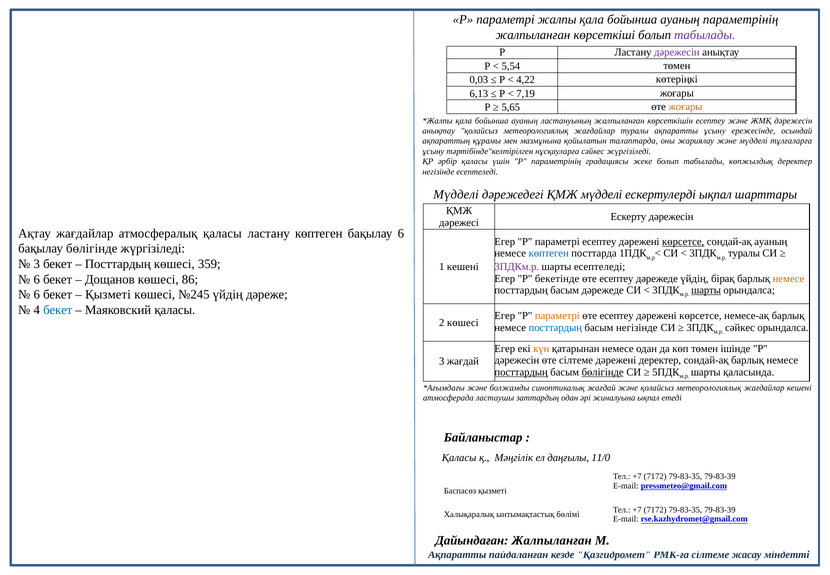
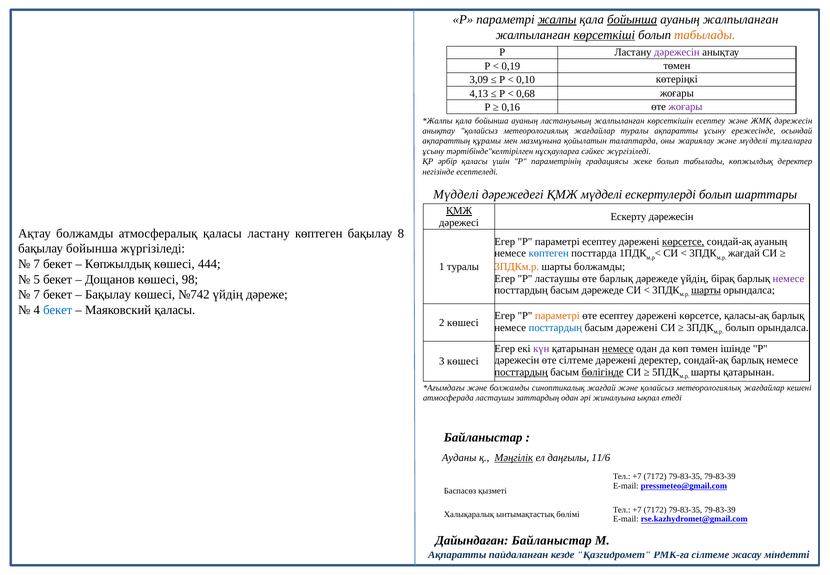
жалпы underline: none -> present
бойынша at (632, 20) underline: none -> present
ауаның параметрінің: параметрінің -> жалпыланған
көрсеткіші underline: none -> present
табылады at (705, 35) colour: purple -> orange
5,54: 5,54 -> 0,19
0,03: 0,03 -> 3,09
4,22: 4,22 -> 0,10
6,13: 6,13 -> 4,13
7,19: 7,19 -> 0,68
5,65: 5,65 -> 0,16
жоғары at (686, 107) colour: orange -> purple
ескертулерді ықпал: ықпал -> болып
ҚМЖ at (459, 211) underline: none -> present
Ақтау жағдайлар: жағдайлар -> болжамды
бақылау 6: 6 -> 8
бақылау бөлігінде: бөлігінде -> бойынша
туралы at (744, 253): туралы -> жағдай
3 at (37, 264): 3 -> 7
Посттардың at (118, 264): Посттардың -> Көпжылдық
359: 359 -> 444
1 кешені: кешені -> туралы
3ПДКм.р colour: purple -> orange
шарты есептеледі: есептеледі -> болжамды
6 at (37, 279): 6 -> 5
86: 86 -> 98
P бекетінде: бекетінде -> ластаушы
есептеу at (616, 278): есептеу -> барлық
немесе at (788, 278) colour: orange -> purple
6 at (37, 295): 6 -> 7
Қызметі at (108, 295): Қызметі -> Бақылау
№245: №245 -> №742
немесе-ақ: немесе-ақ -> қаласы-ақ
басым негізінде: негізінде -> дәрежені
сәйкес at (740, 327): сәйкес -> болып
күн colour: orange -> purple
немесе at (618, 348) underline: none -> present
3 жағдай: жағдай -> көшесі
шарты қаласында: қаласында -> қатарынан
Қаласы at (459, 457): Қаласы -> Ауданы
Мәңгілік underline: none -> present
11/0: 11/0 -> 11/6
Дайындаған Жалпыланған: Жалпыланған -> Байланыстар
